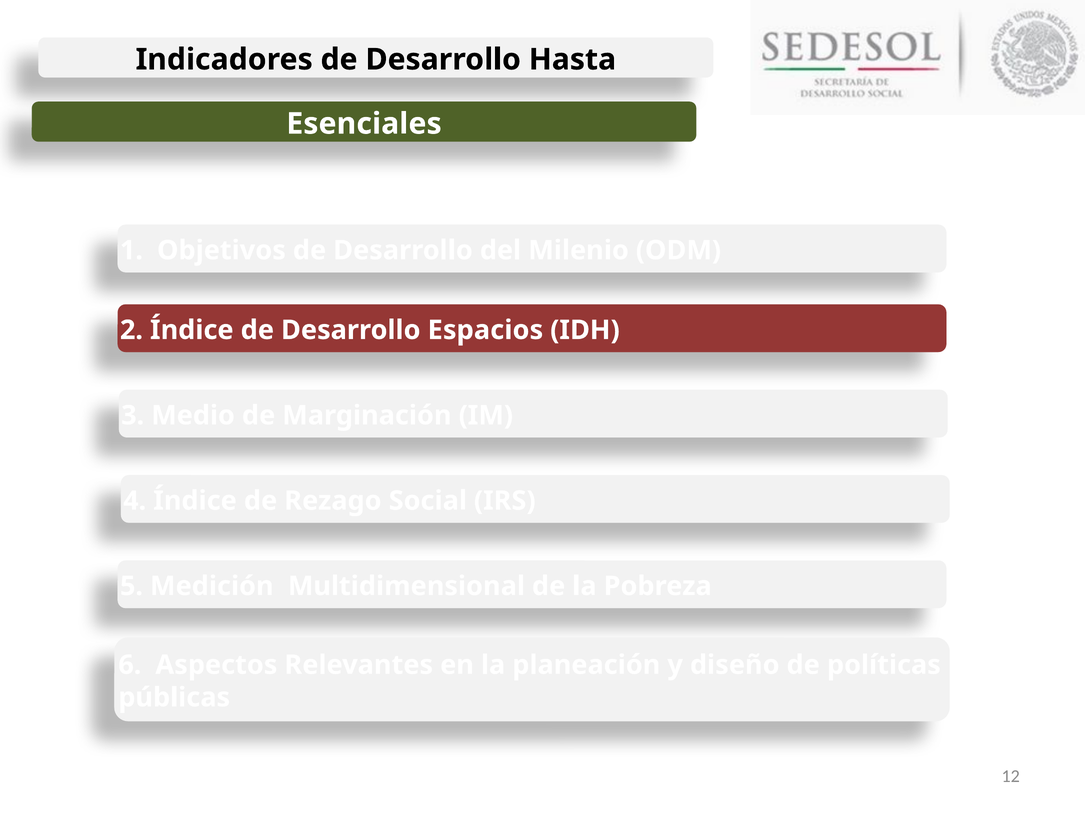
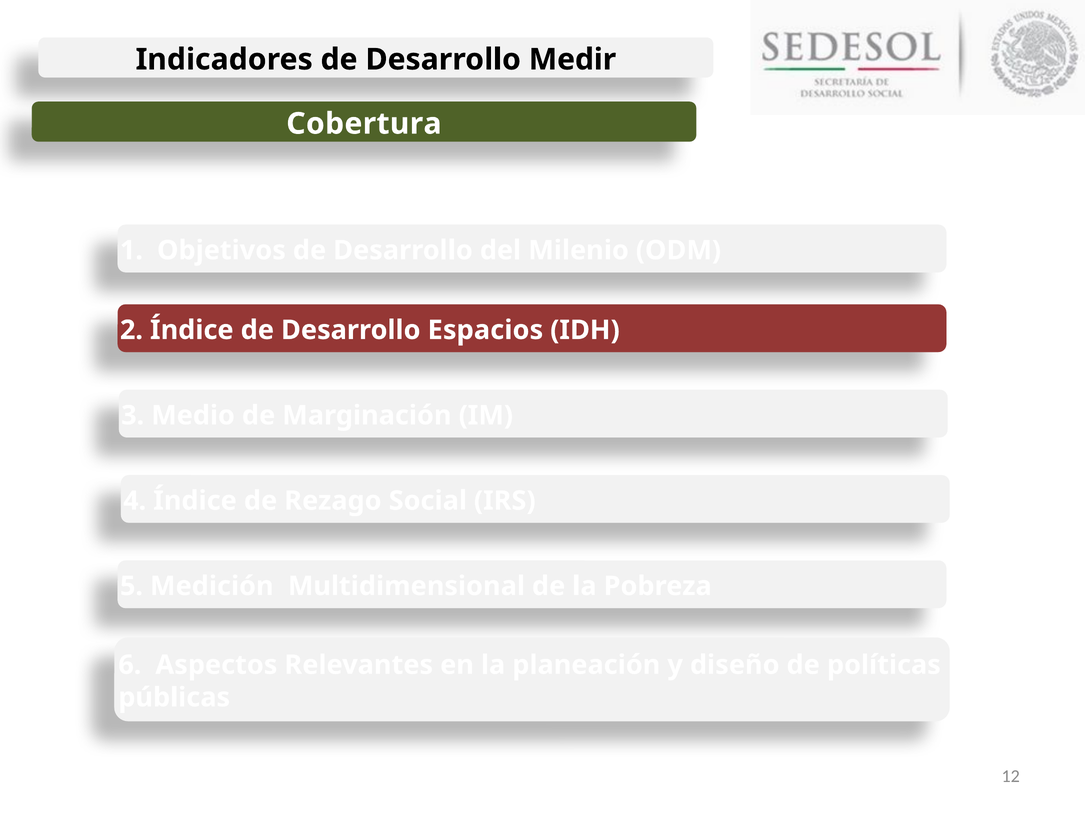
Hasta: Hasta -> Medir
Esenciales: Esenciales -> Cobertura
